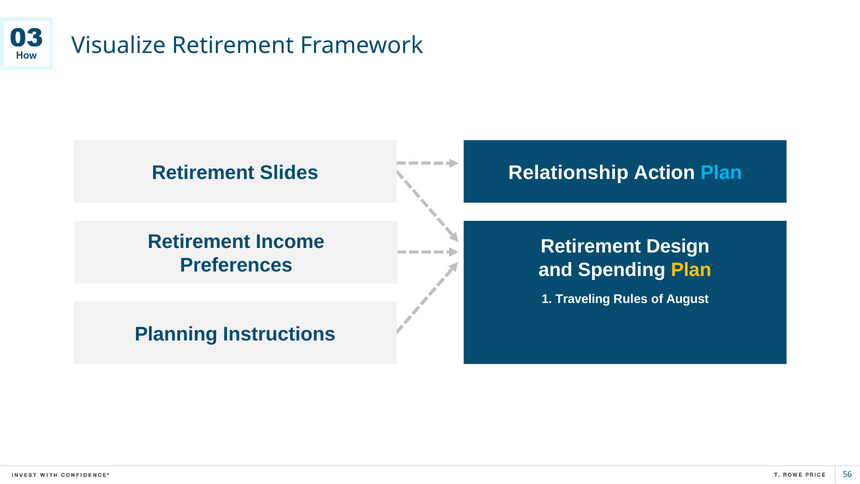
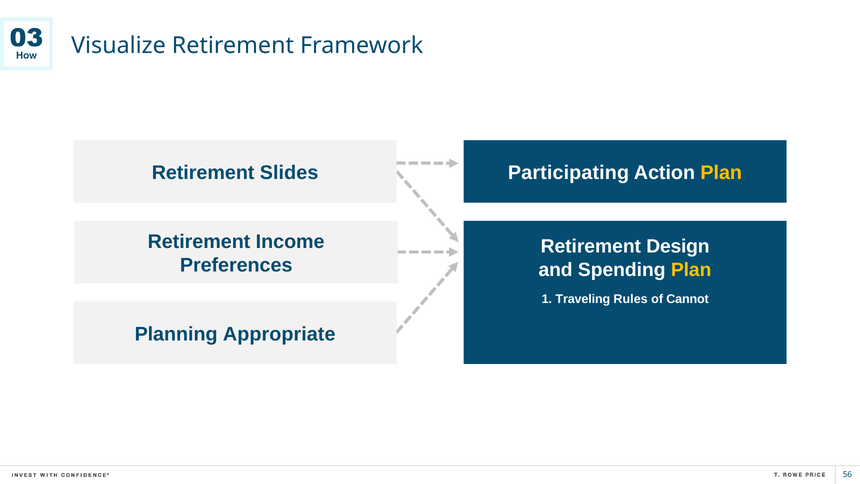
Relationship: Relationship -> Participating
Plan at (721, 173) colour: light blue -> yellow
August: August -> Cannot
Instructions: Instructions -> Appropriate
